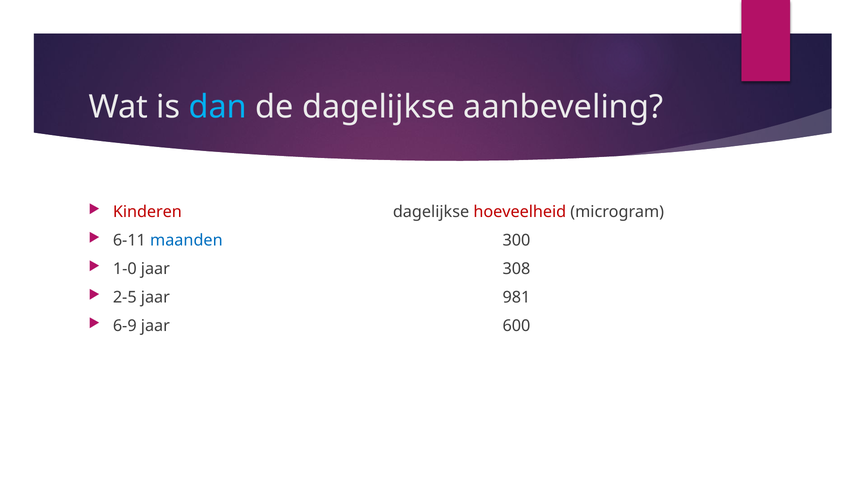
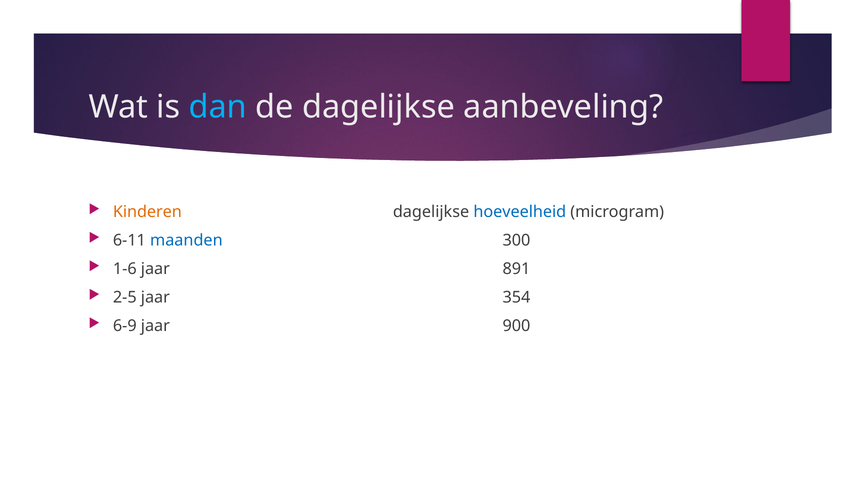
Kinderen colour: red -> orange
hoeveelheid colour: red -> blue
1-0: 1-0 -> 1-6
308: 308 -> 891
981: 981 -> 354
600: 600 -> 900
